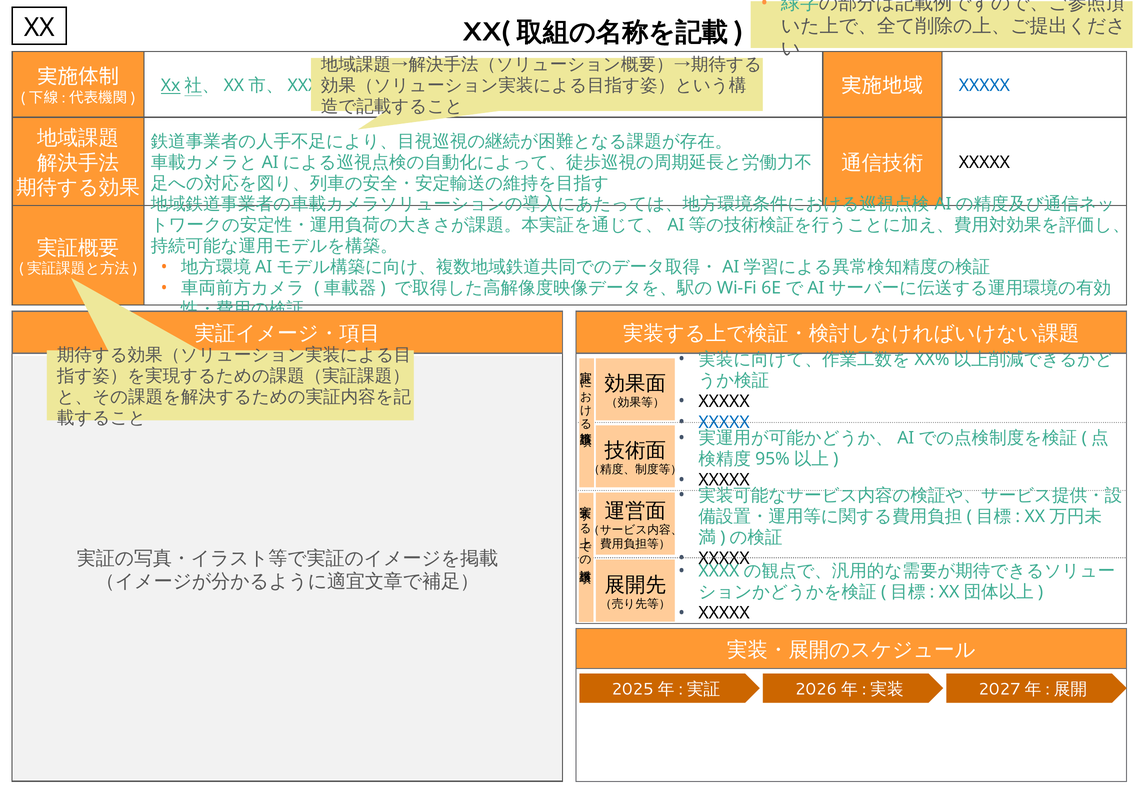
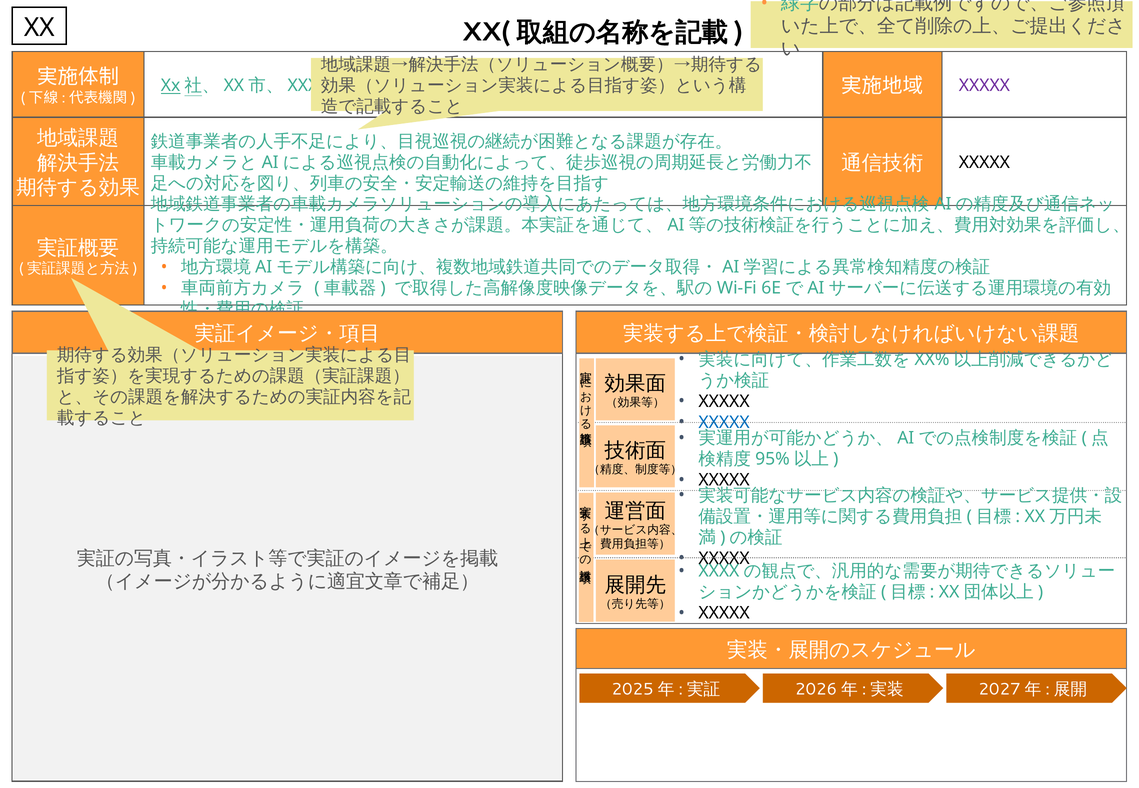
XXXXX at (984, 86) colour: blue -> purple
